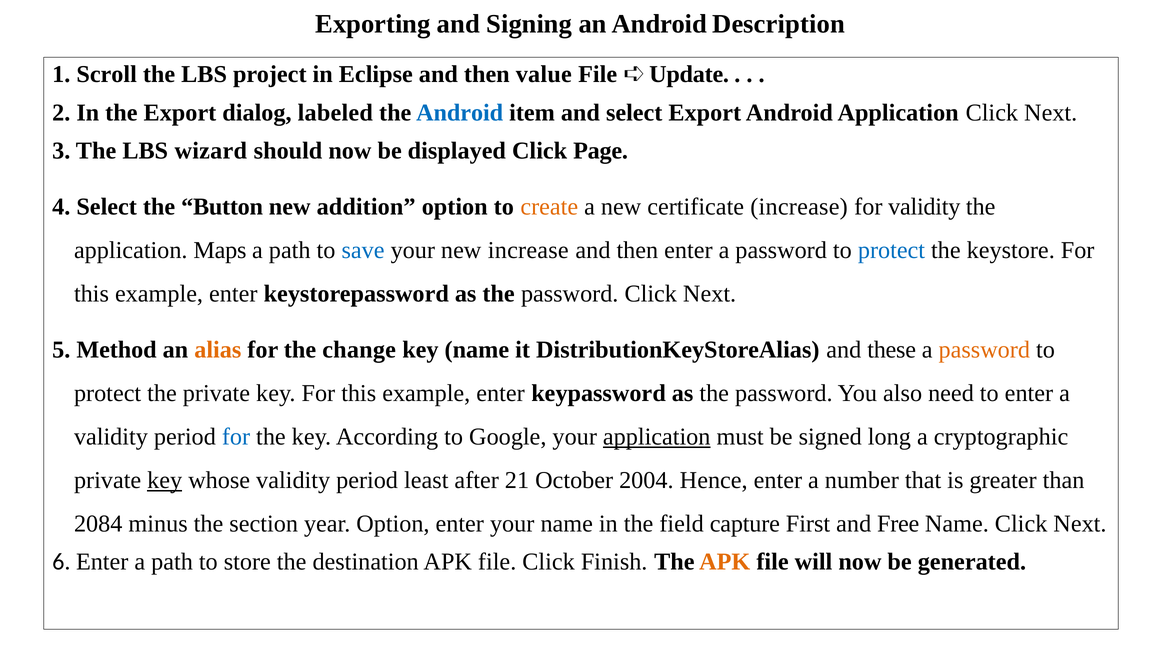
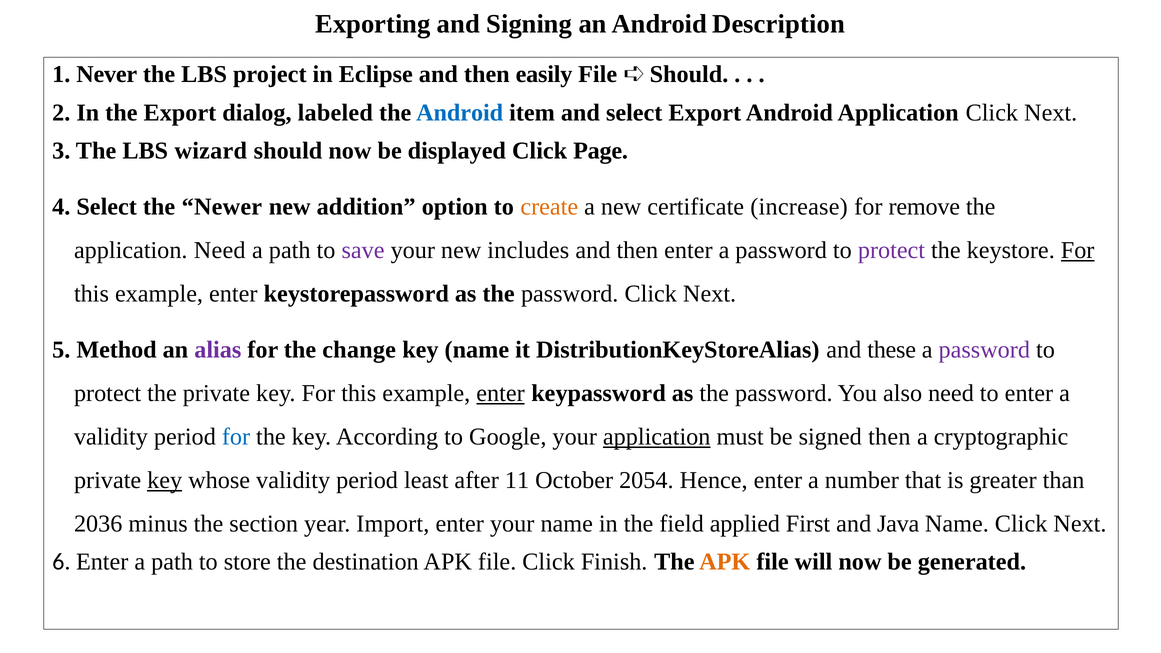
Scroll: Scroll -> Never
value: value -> easily
File Update: Update -> Should
Button: Button -> Newer
for validity: validity -> remove
application Maps: Maps -> Need
save colour: blue -> purple
new increase: increase -> includes
protect at (891, 250) colour: blue -> purple
For at (1078, 250) underline: none -> present
alias colour: orange -> purple
password at (984, 350) colour: orange -> purple
enter at (501, 393) underline: none -> present
signed long: long -> then
21: 21 -> 11
2004: 2004 -> 2054
2084: 2084 -> 2036
year Option: Option -> Import
capture: capture -> applied
Free: Free -> Java
